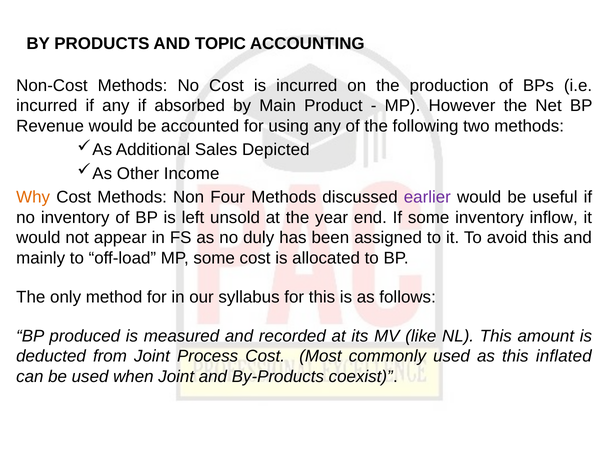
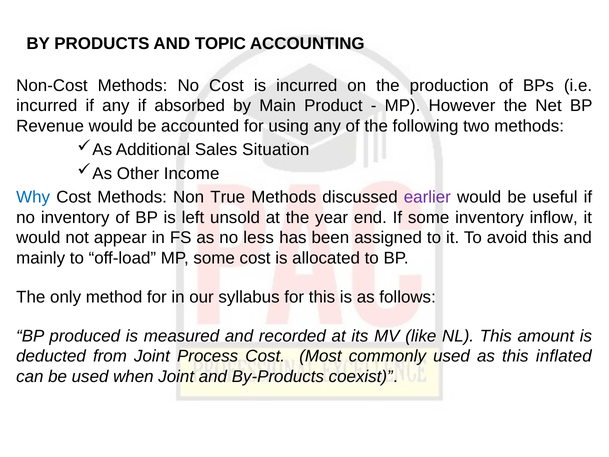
Depicted: Depicted -> Situation
Why colour: orange -> blue
Four: Four -> True
duly: duly -> less
